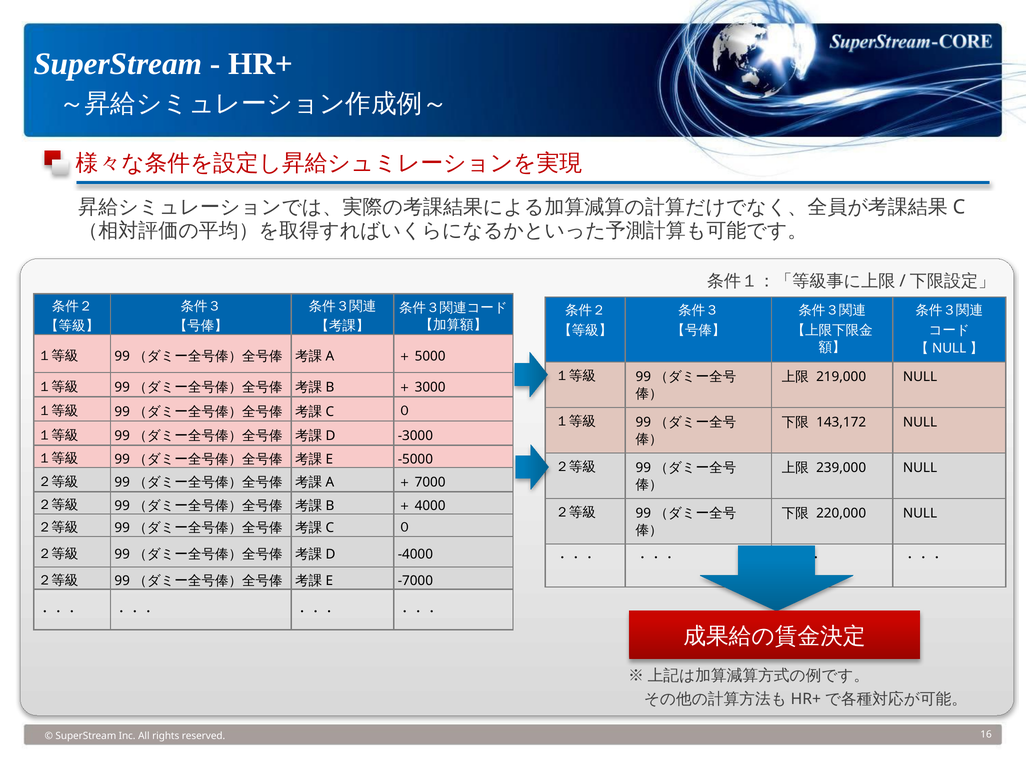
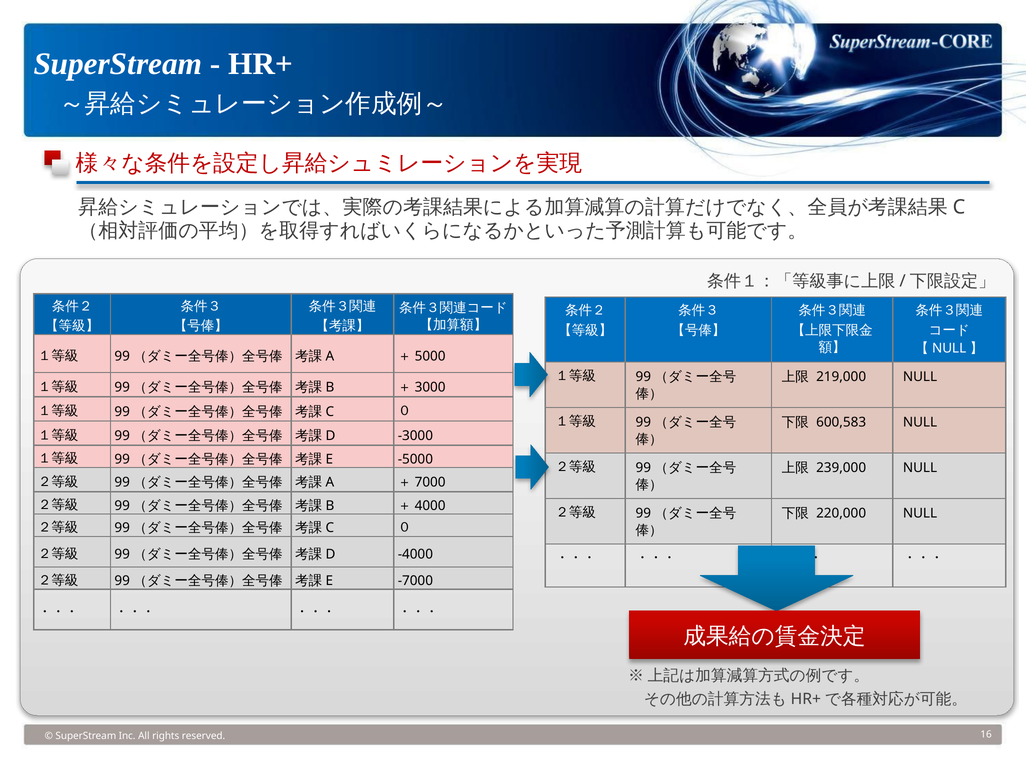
143,172: 143,172 -> 600,583
